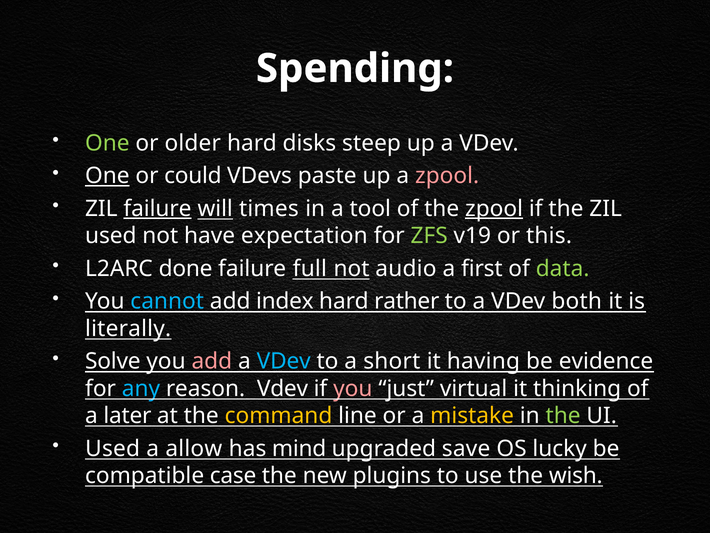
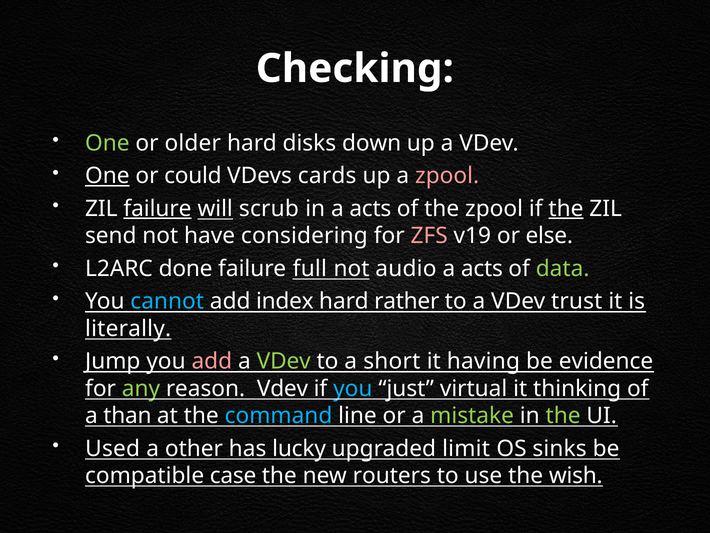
Spending: Spending -> Checking
steep: steep -> down
paste: paste -> cards
times: times -> scrub
in a tool: tool -> acts
zpool at (494, 208) underline: present -> none
the at (566, 208) underline: none -> present
used at (111, 236): used -> send
expectation: expectation -> considering
ZFS colour: light green -> pink
this: this -> else
first at (482, 268): first -> acts
both: both -> trust
Solve: Solve -> Jump
VDev at (284, 361) colour: light blue -> light green
any colour: light blue -> light green
you at (353, 388) colour: pink -> light blue
later: later -> than
command colour: yellow -> light blue
mistake colour: yellow -> light green
allow: allow -> other
mind: mind -> lucky
save: save -> limit
lucky: lucky -> sinks
plugins: plugins -> routers
